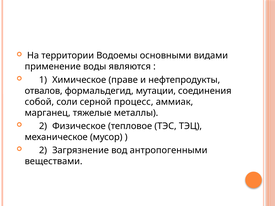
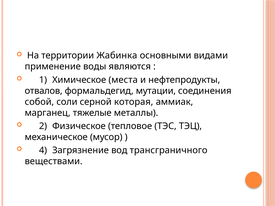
Водоемы: Водоемы -> Жабинка
праве: праве -> места
процесс: процесс -> которая
2 at (43, 151): 2 -> 4
антропогенными: антропогенными -> трансграничного
